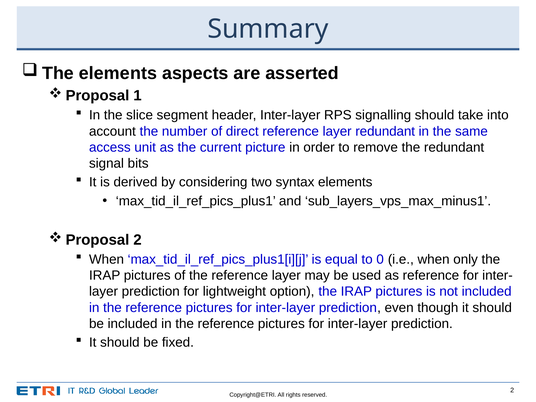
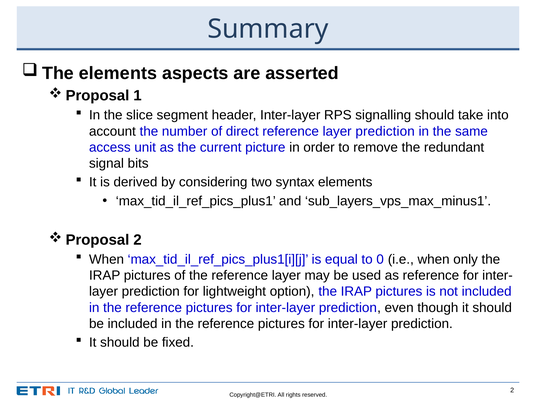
reference layer redundant: redundant -> prediction
